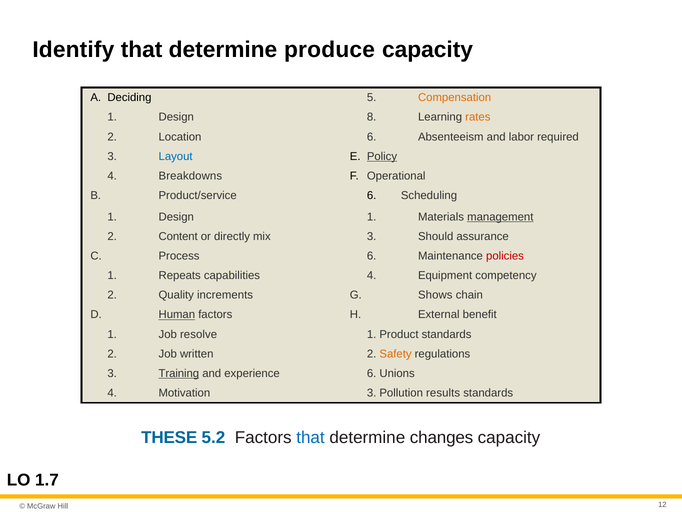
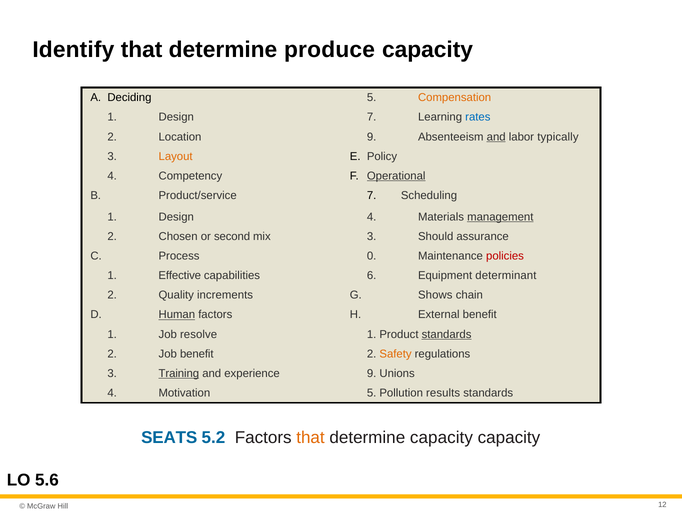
Design 8: 8 -> 7
rates colour: orange -> blue
Location 6: 6 -> 9
and at (496, 137) underline: none -> present
required: required -> typically
Layout colour: blue -> orange
Policy underline: present -> none
Breakdowns: Breakdowns -> Competency
Operational underline: none -> present
Product/service 6: 6 -> 7
Design 1: 1 -> 4
Content: Content -> Chosen
directly: directly -> second
Process 6: 6 -> 0
Repeats: Repeats -> Effective
capabilities 4: 4 -> 6
competency: competency -> determinant
standards at (447, 334) underline: none -> present
Job written: written -> benefit
experience 6: 6 -> 9
Motivation 3: 3 -> 5
THESE: THESE -> SEATS
that at (310, 437) colour: blue -> orange
determine changes: changes -> capacity
1.7: 1.7 -> 5.6
